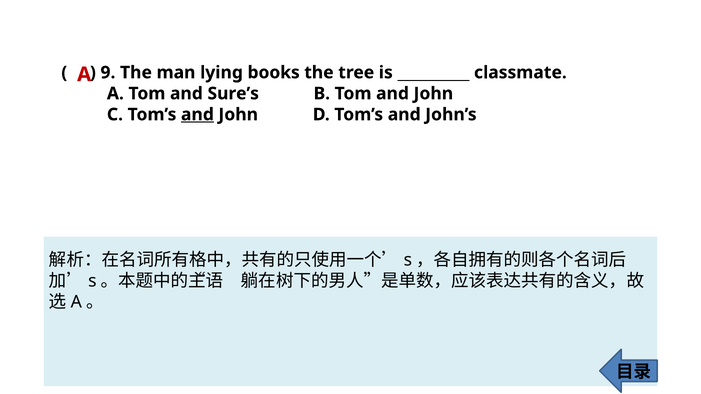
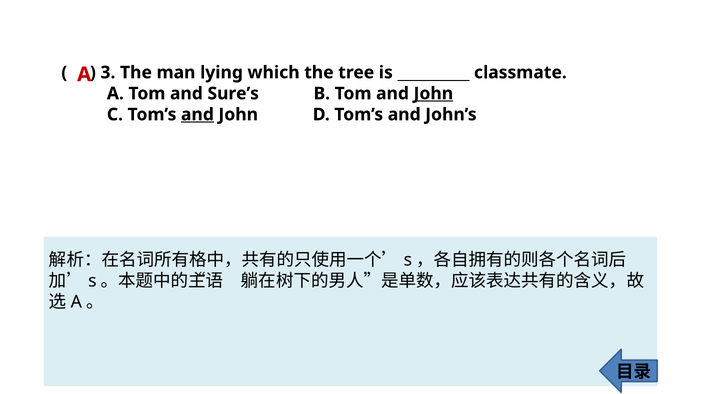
9: 9 -> 3
books: books -> which
John at (433, 94) underline: none -> present
